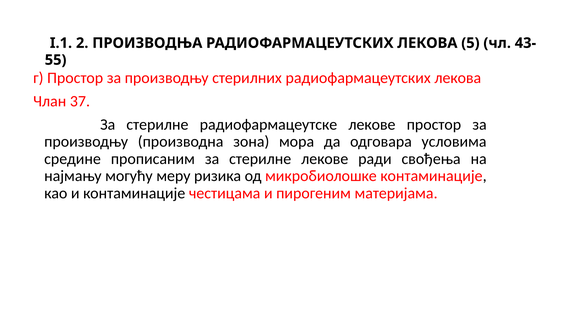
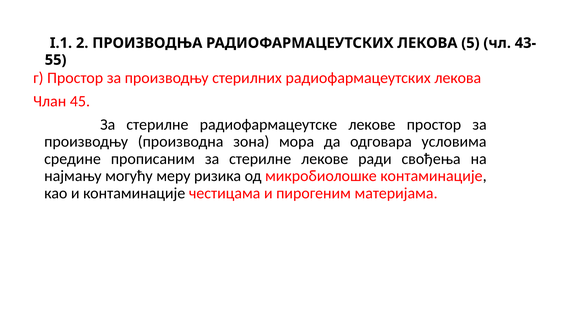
37: 37 -> 45
